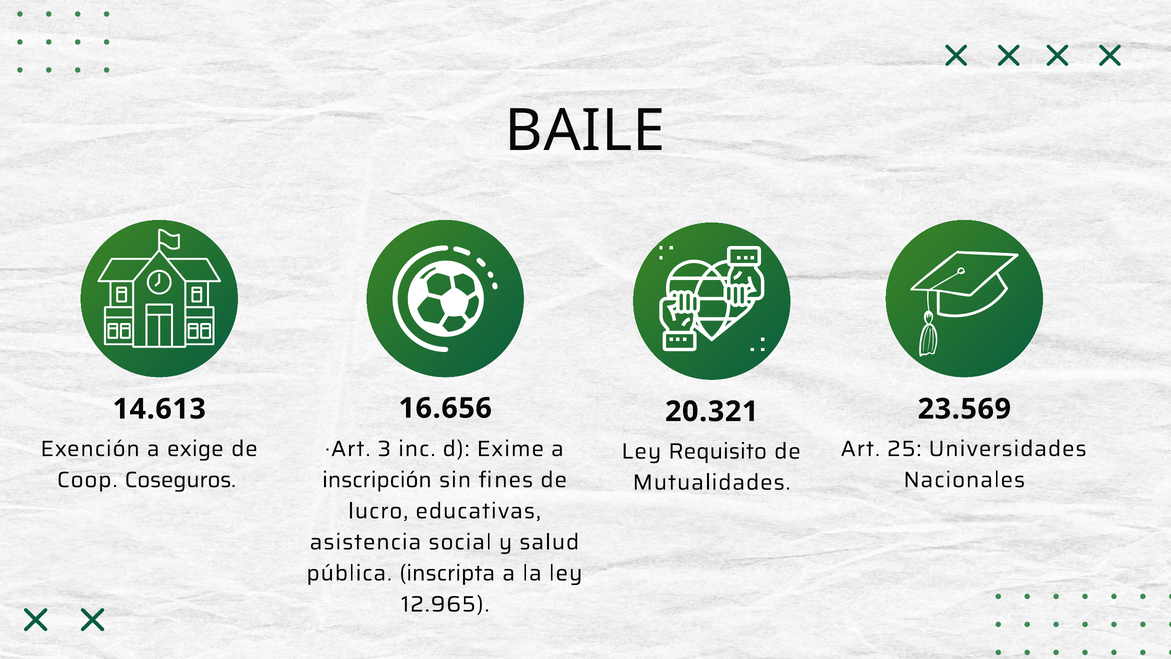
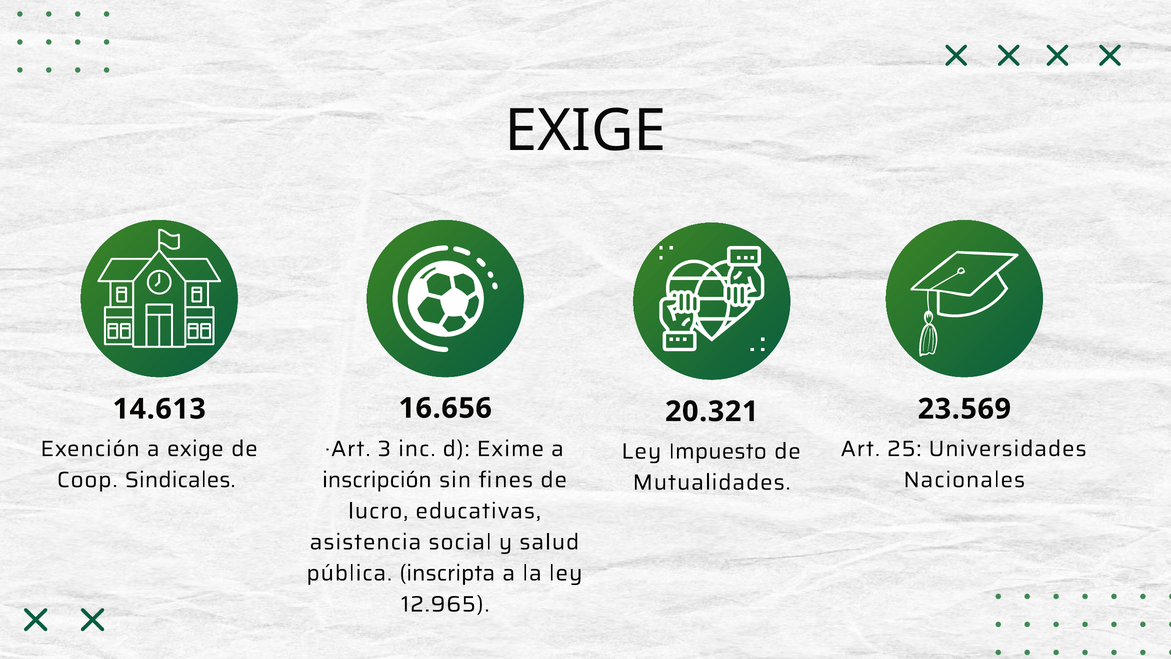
BAILE at (585, 131): BAILE -> EXIGE
Requisito: Requisito -> Impuesto
Coseguros: Coseguros -> Sindicales
